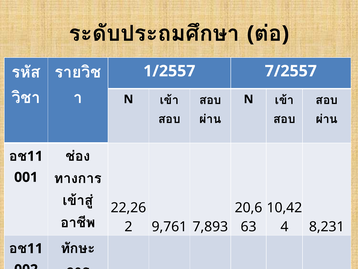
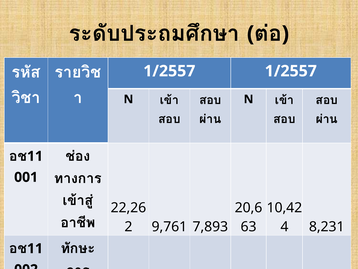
1/2557 7/2557: 7/2557 -> 1/2557
